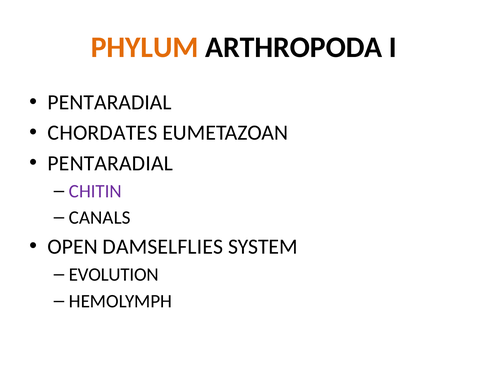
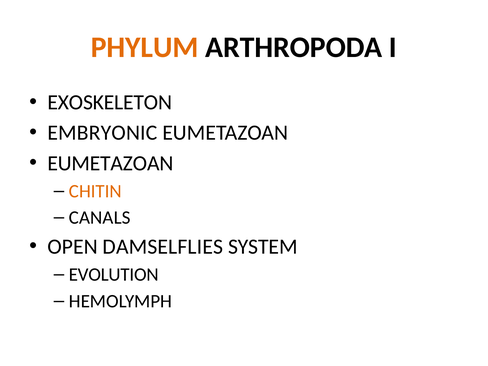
PENTARADIAL at (110, 102): PENTARADIAL -> EXOSKELETON
CHORDATES: CHORDATES -> EMBRYONIC
PENTARADIAL at (110, 163): PENTARADIAL -> EUMETAZOAN
CHITIN colour: purple -> orange
